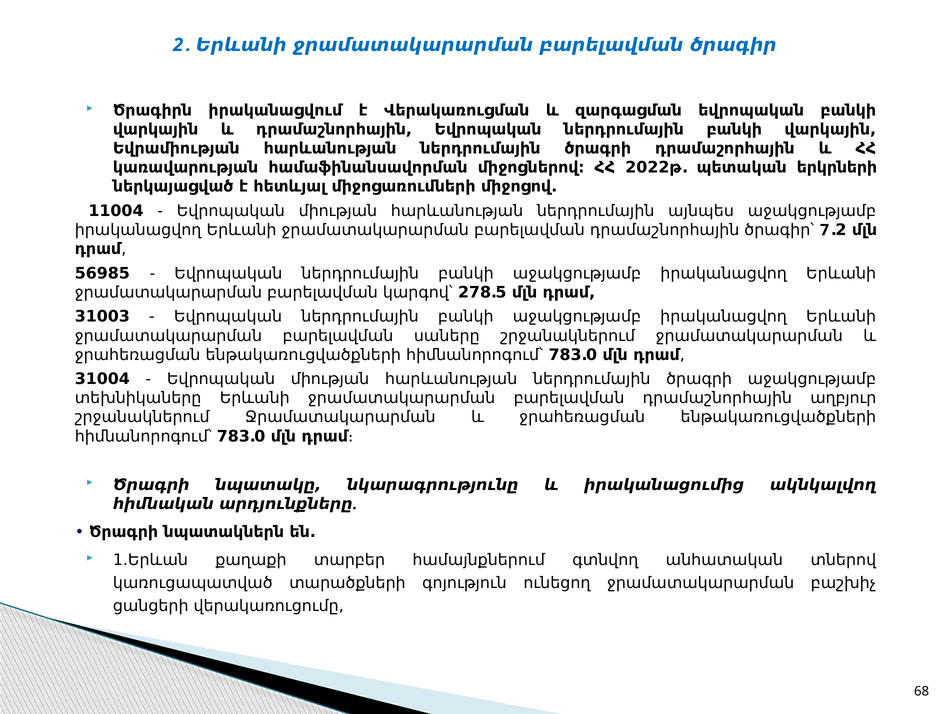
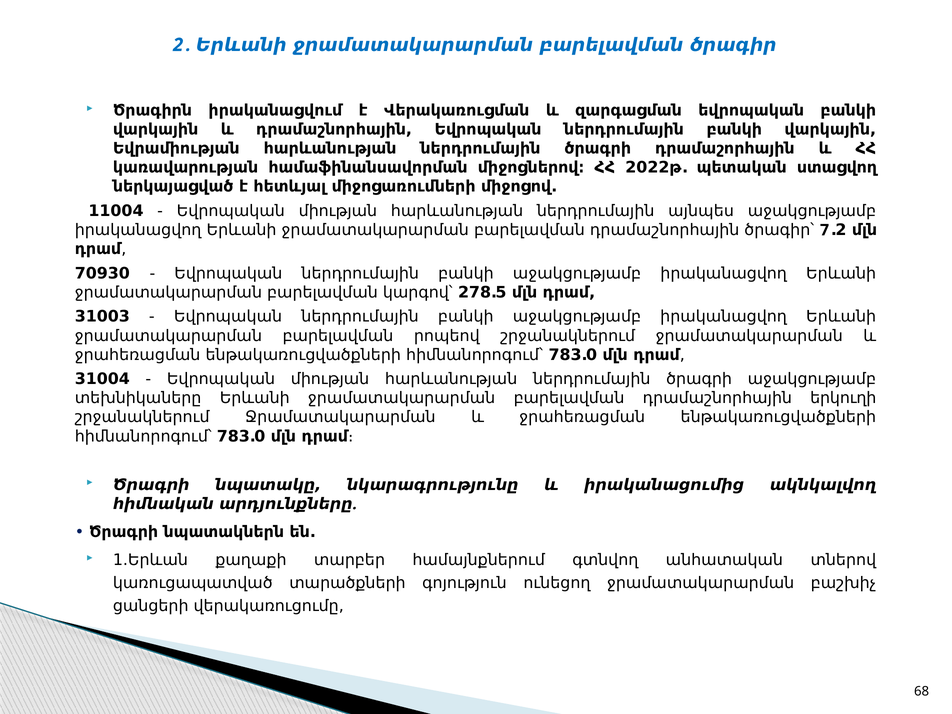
երկրների: երկրների -> ստացվող
56985: 56985 -> 70930
սաները: սաները -> րոպեով
աղբյուր: աղբյուր -> երկուղի
